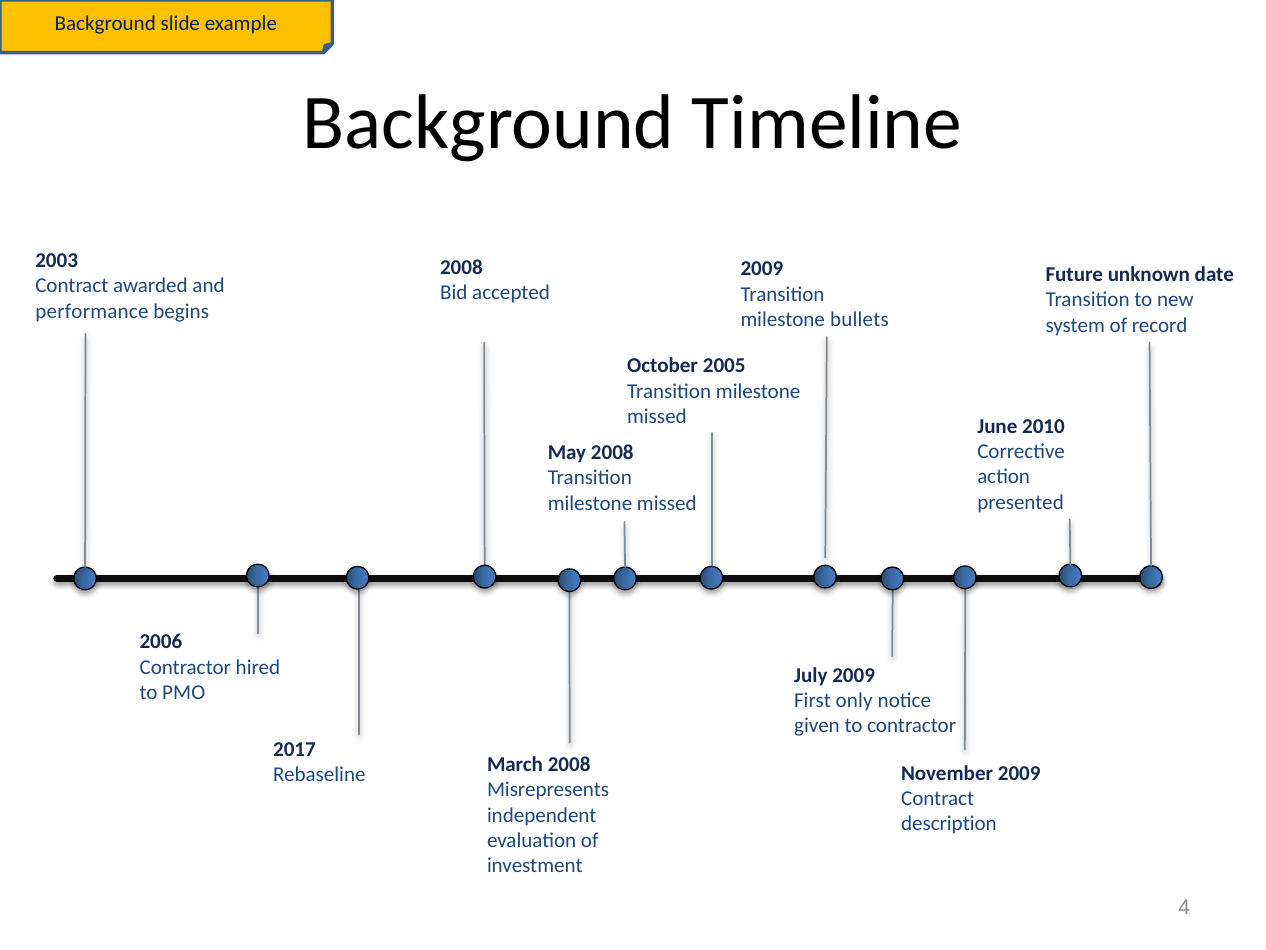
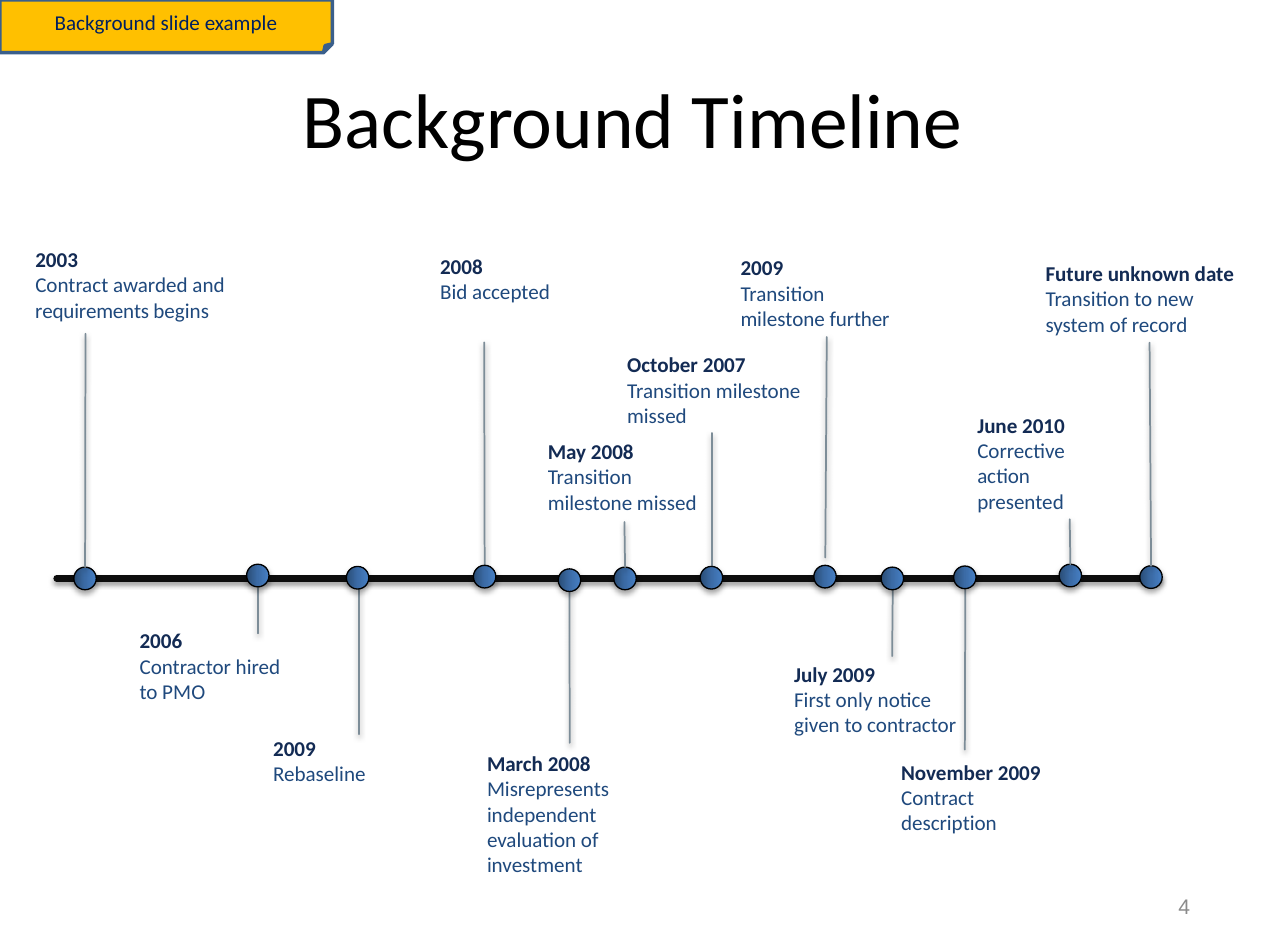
performance: performance -> requirements
bullets: bullets -> further
2005: 2005 -> 2007
2017 at (294, 749): 2017 -> 2009
